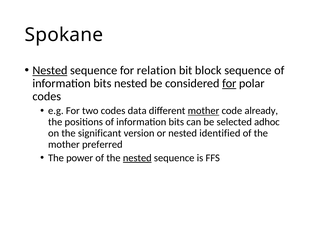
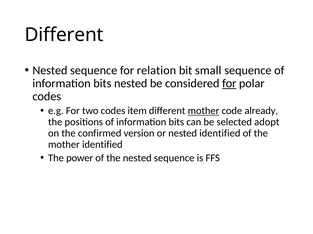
Spokane at (64, 35): Spokane -> Different
Nested at (50, 71) underline: present -> none
block: block -> small
data: data -> item
adhoc: adhoc -> adopt
significant: significant -> confirmed
mother preferred: preferred -> identified
nested at (137, 158) underline: present -> none
